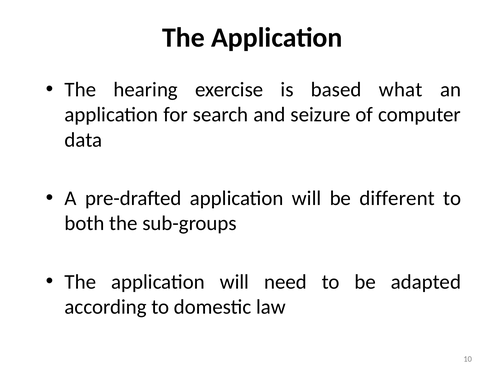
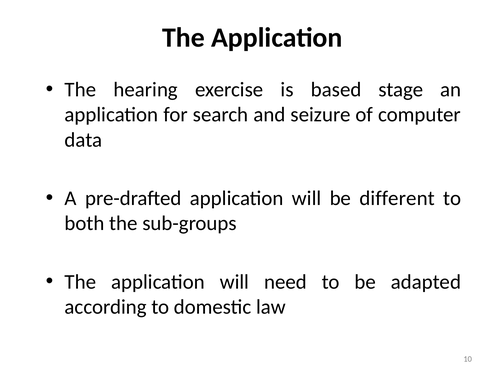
what: what -> stage
